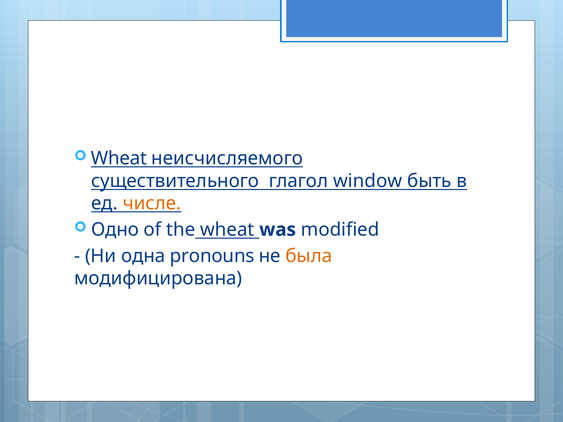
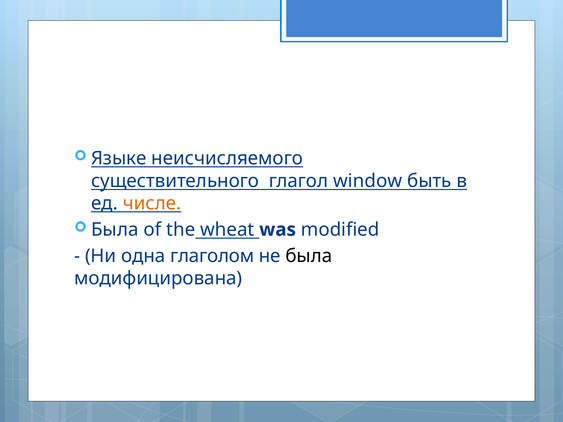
Wheat at (119, 158): Wheat -> Языке
Одно at (115, 230): Одно -> Была
pronouns: pronouns -> глаголом
была at (309, 256) colour: orange -> black
